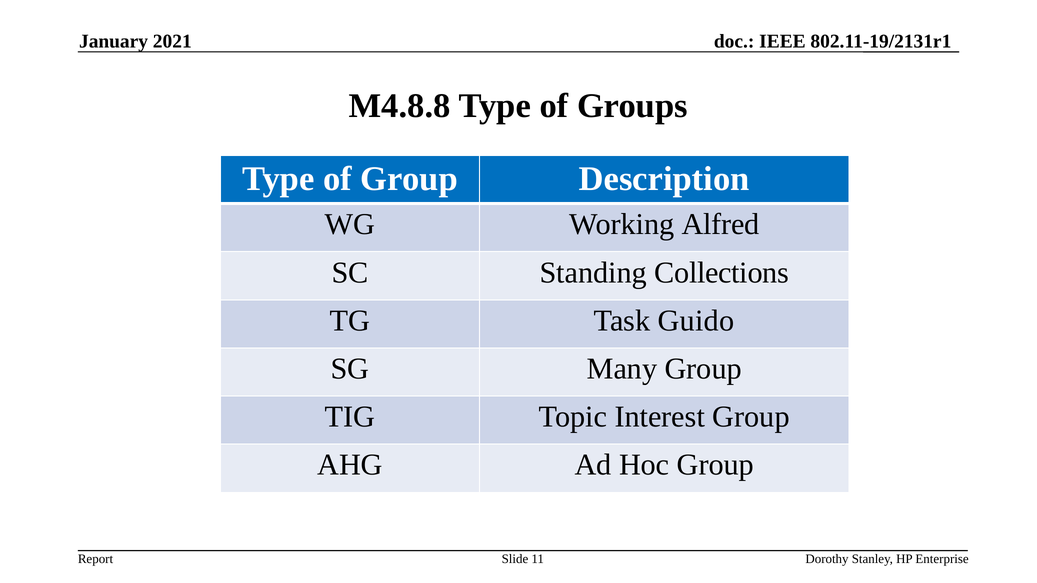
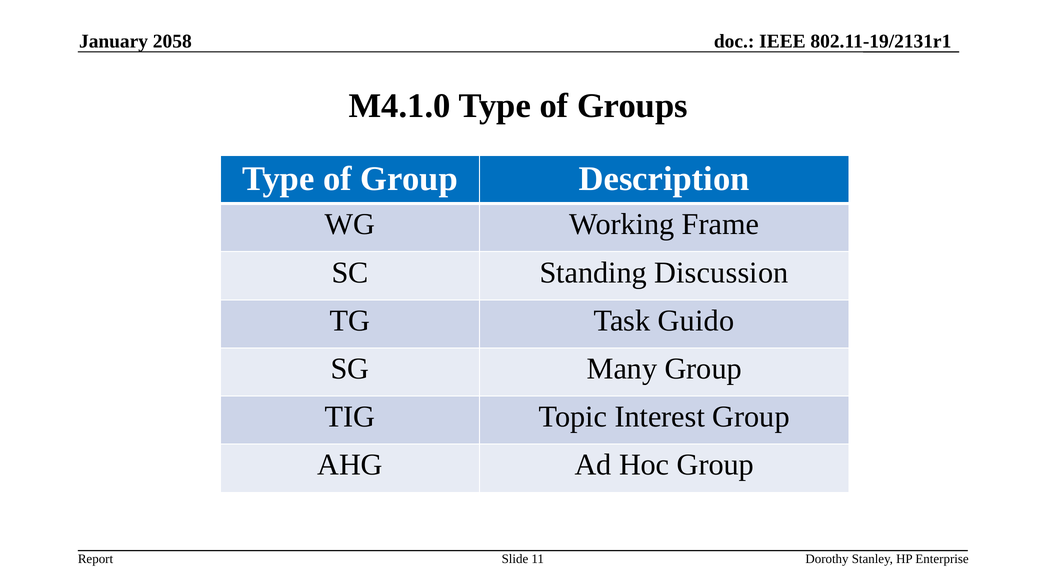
2021: 2021 -> 2058
M4.8.8: M4.8.8 -> M4.1.0
Alfred: Alfred -> Frame
Collections: Collections -> Discussion
